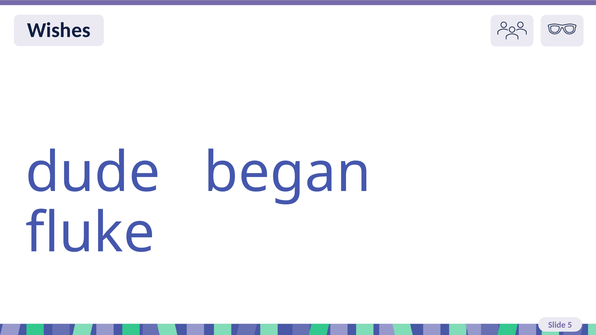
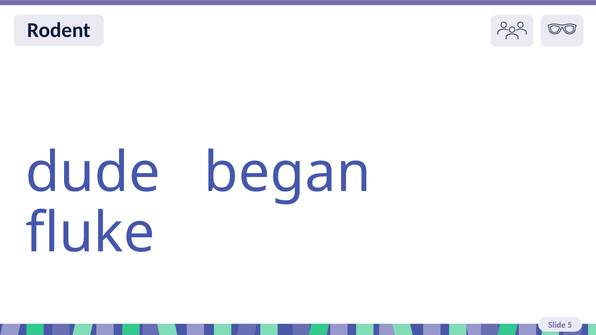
Wishes: Wishes -> Rodent
